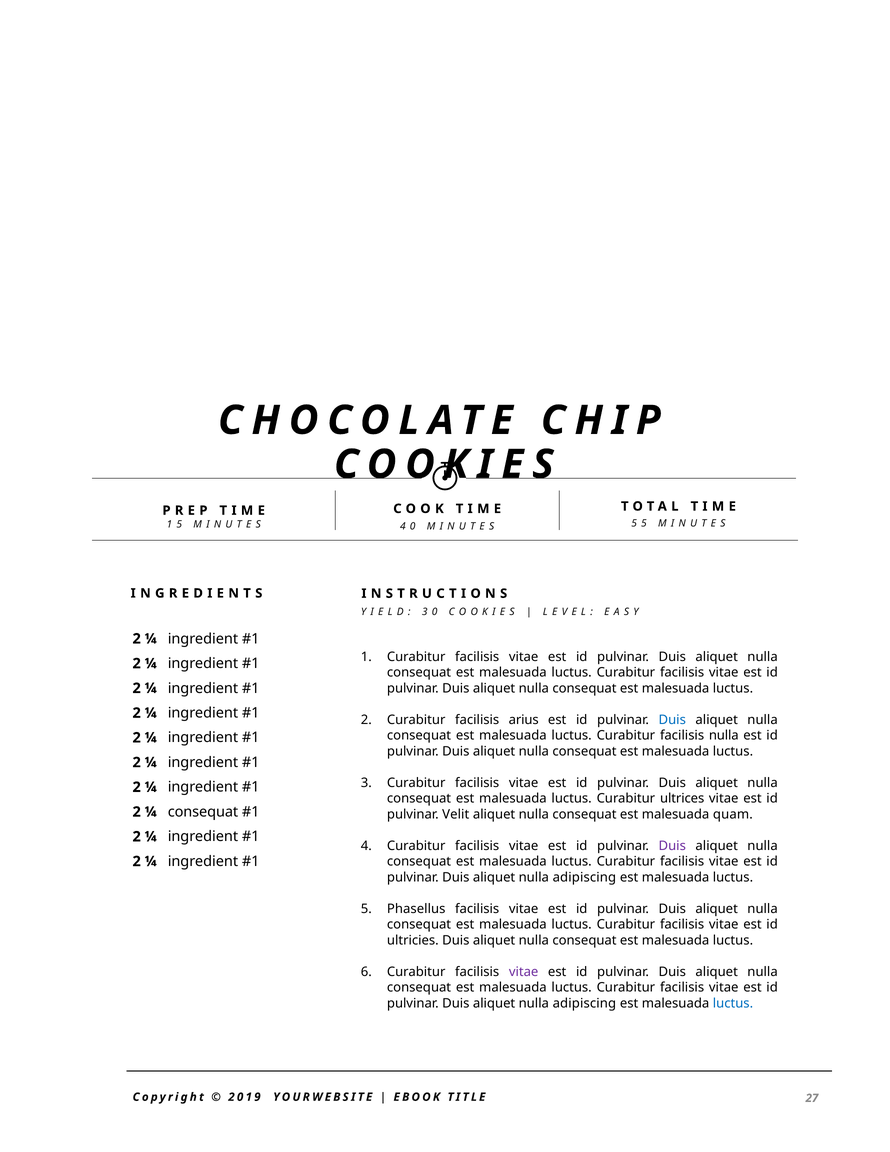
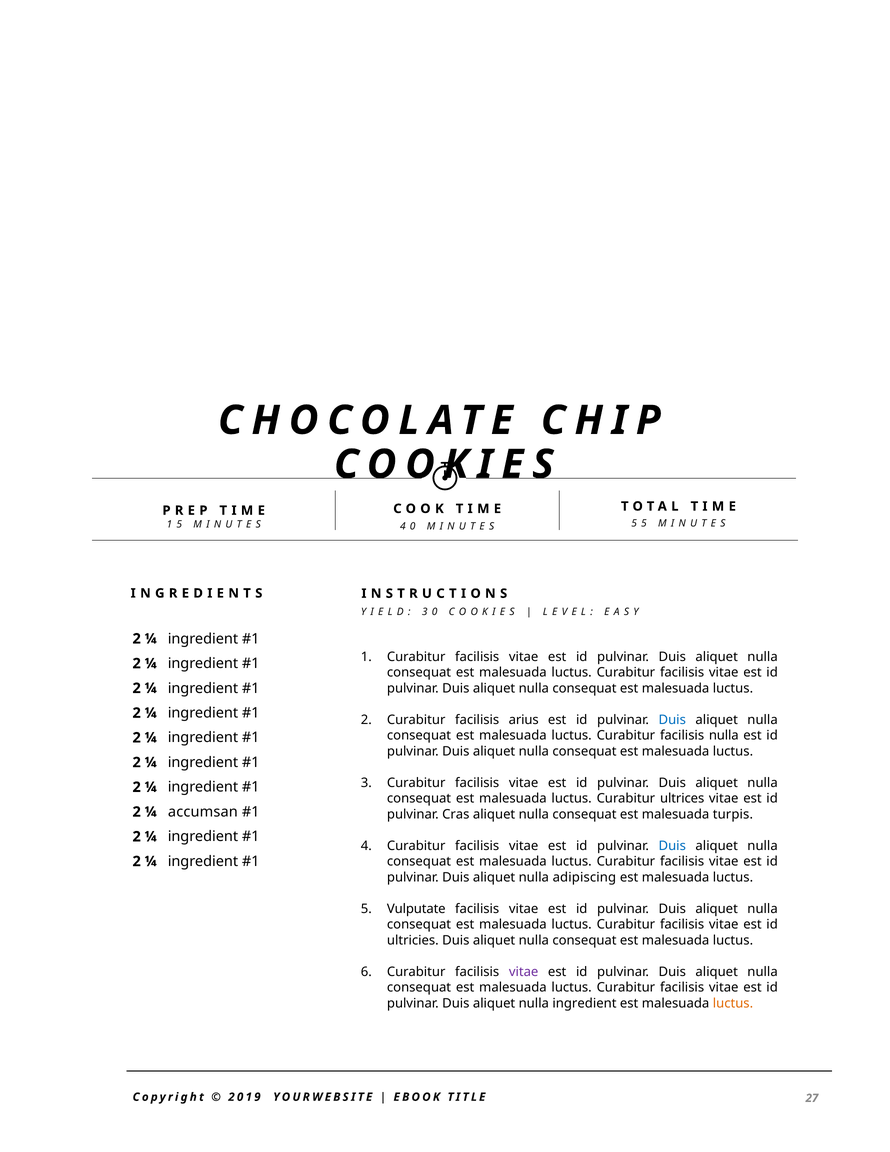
¼ consequat: consequat -> accumsan
Velit: Velit -> Cras
quam: quam -> turpis
Duis at (672, 846) colour: purple -> blue
Phasellus: Phasellus -> Vulputate
adipiscing at (584, 1003): adipiscing -> ingredient
luctus at (733, 1003) colour: blue -> orange
